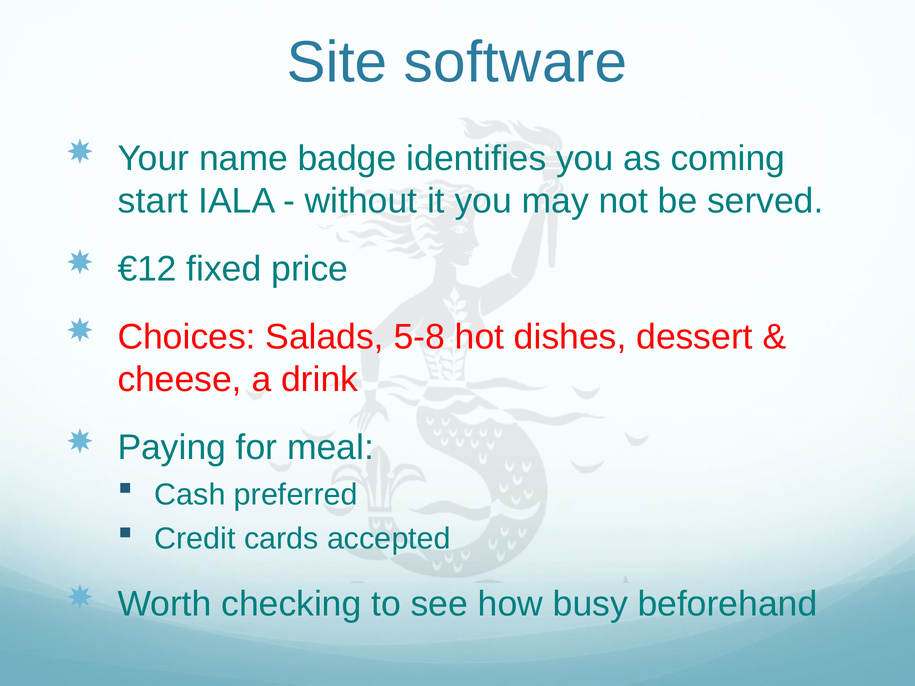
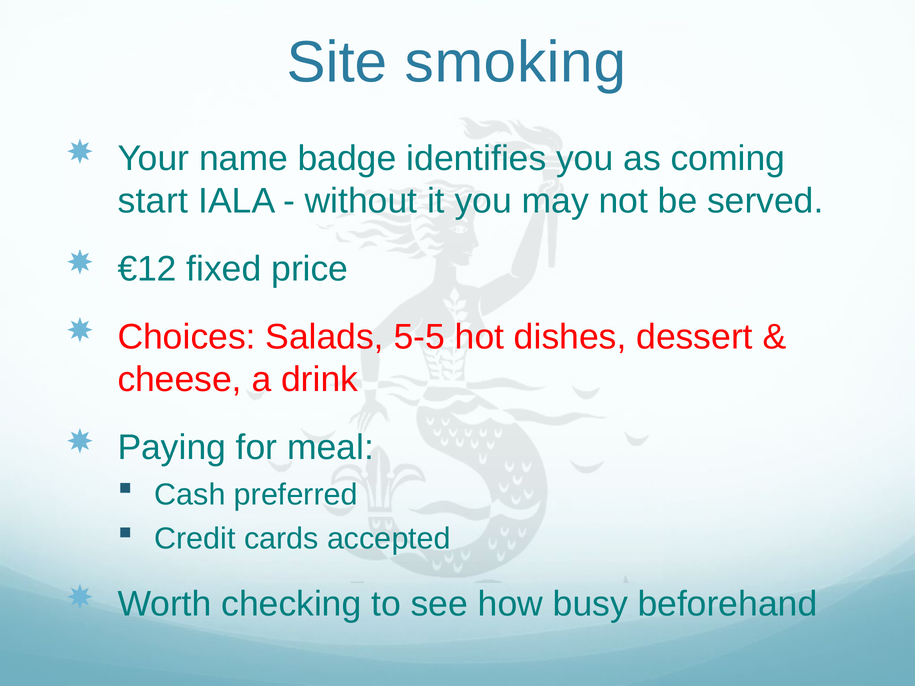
software: software -> smoking
5-8: 5-8 -> 5-5
